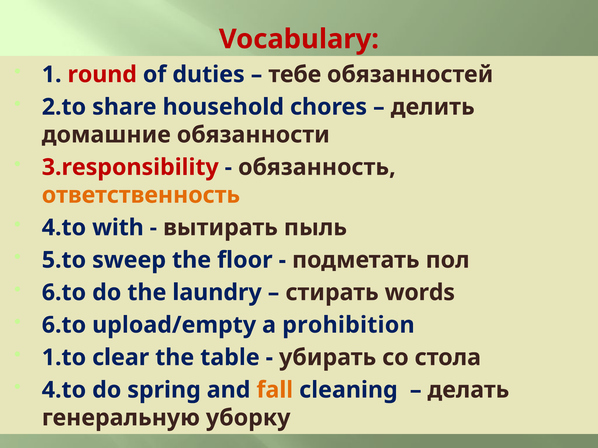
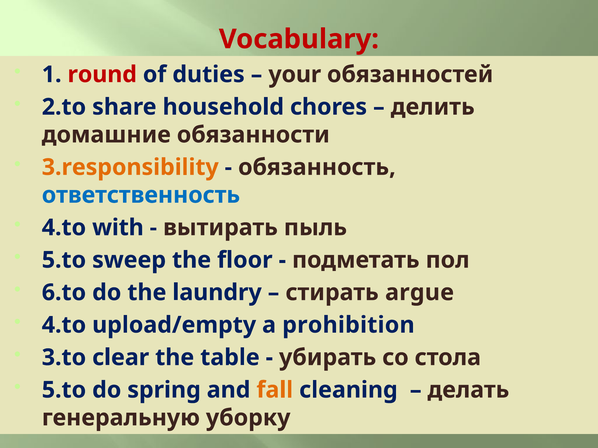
тебе: тебе -> your
3.responsibility colour: red -> orange
ответственность colour: orange -> blue
words: words -> argue
6.to at (64, 325): 6.to -> 4.to
1.to: 1.to -> 3.to
4.to at (64, 390): 4.to -> 5.to
